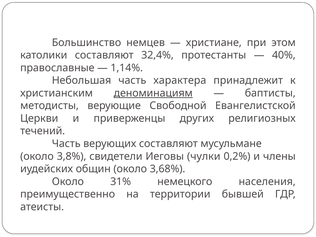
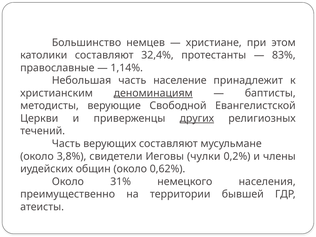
40%: 40% -> 83%
характера: характера -> население
других underline: none -> present
3,68%: 3,68% -> 0,62%
